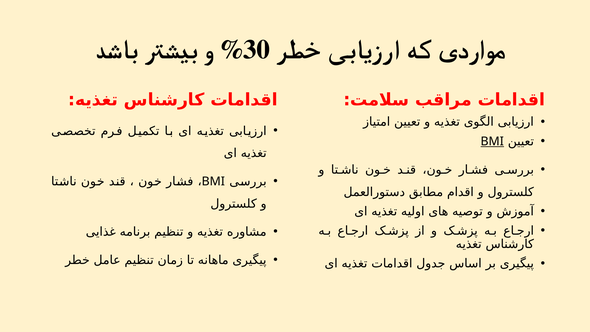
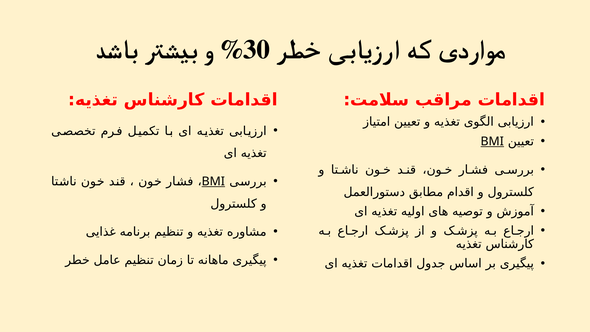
BMI at (213, 181) underline: none -> present
